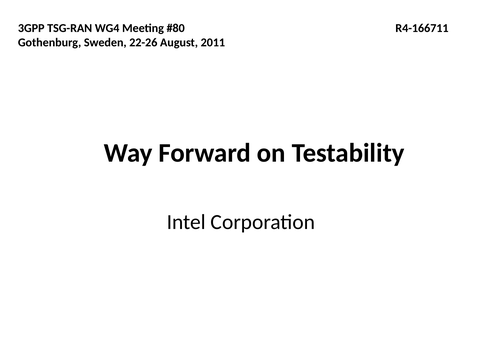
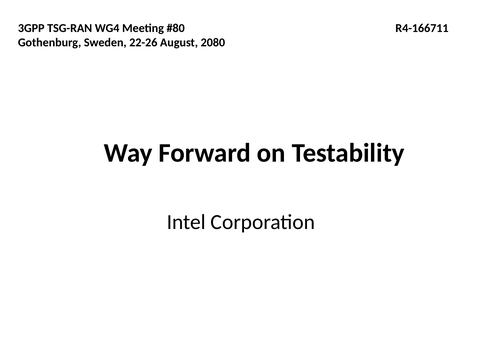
2011: 2011 -> 2080
